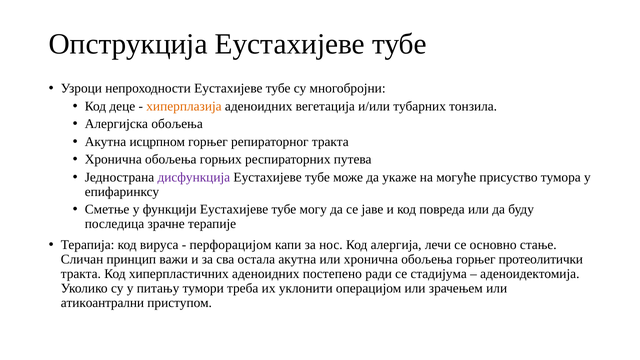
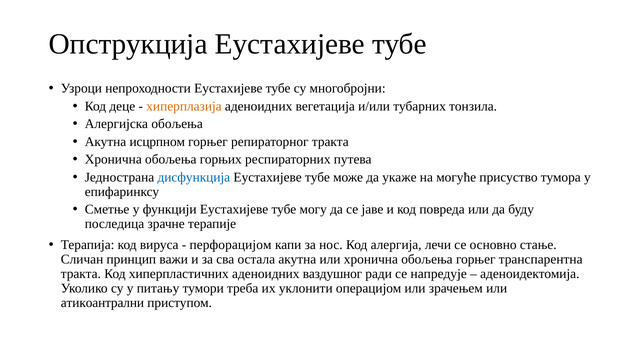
дисфункција colour: purple -> blue
протеолитички: протеолитички -> транспарентна
постепено: постепено -> ваздушног
стадијума: стадијума -> напредује
